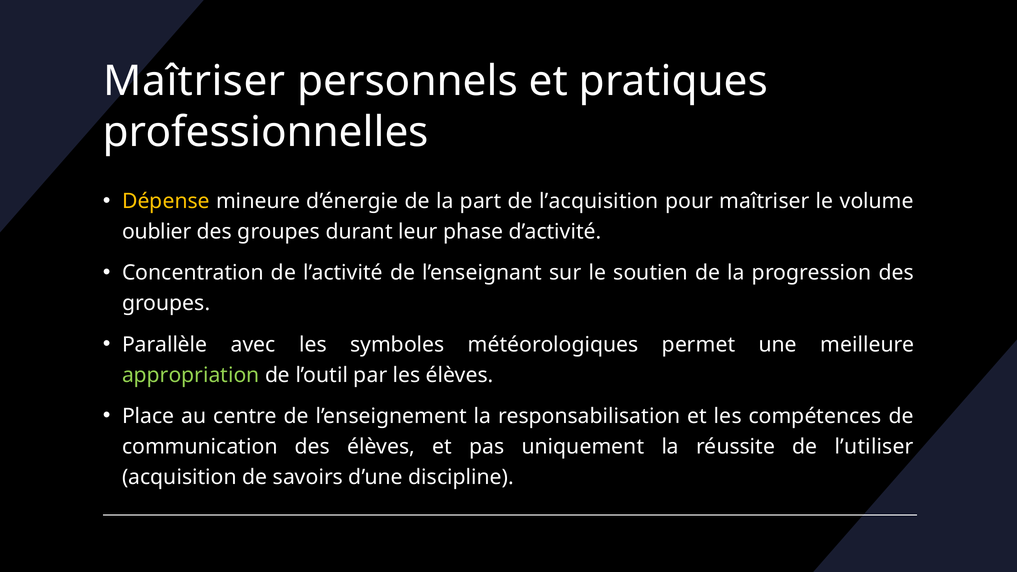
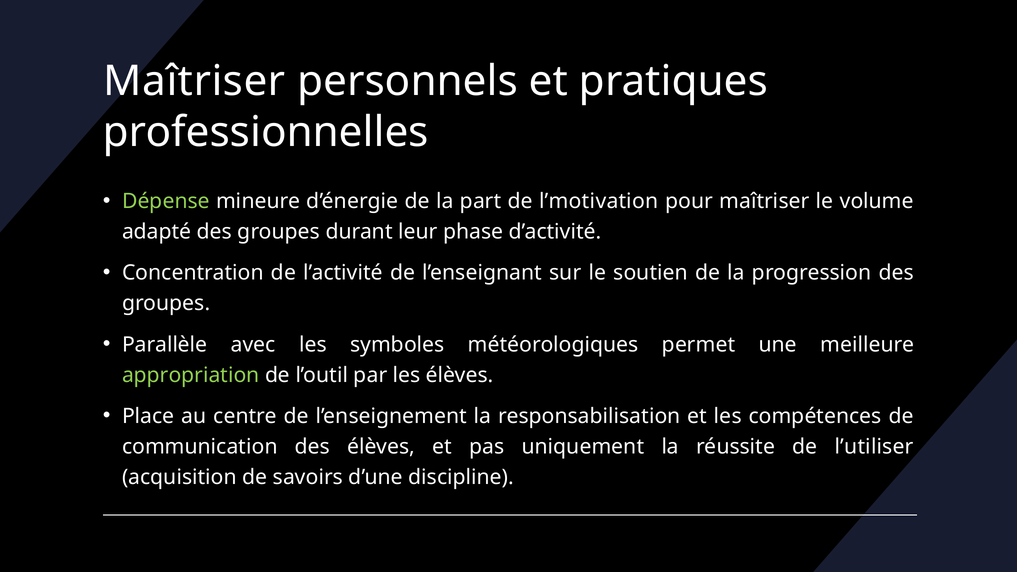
Dépense colour: yellow -> light green
l’acquisition: l’acquisition -> l’motivation
oublier: oublier -> adapté
